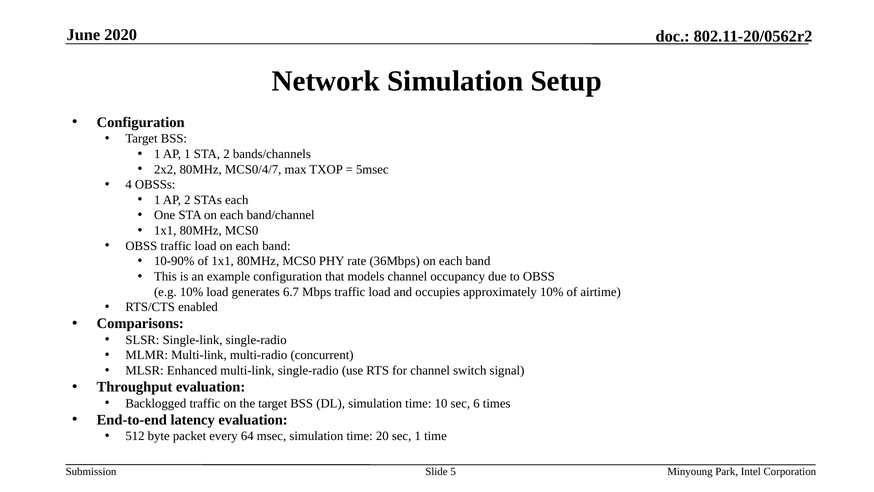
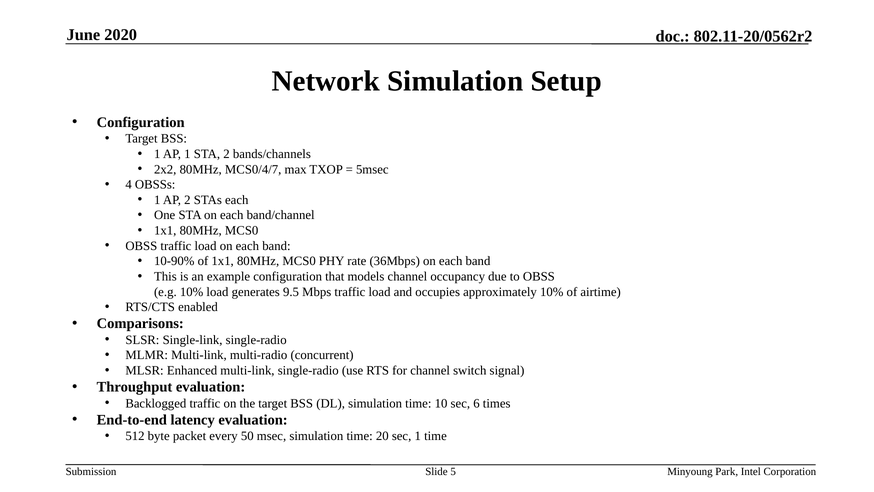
6.7: 6.7 -> 9.5
64: 64 -> 50
